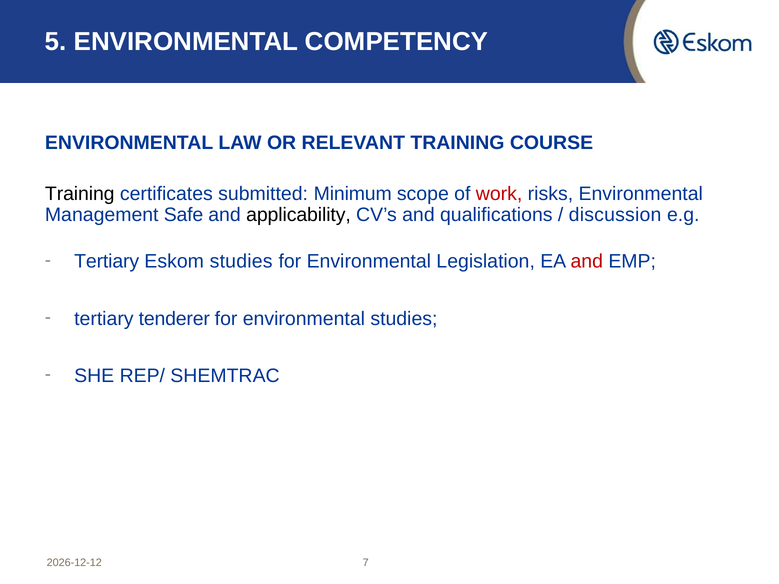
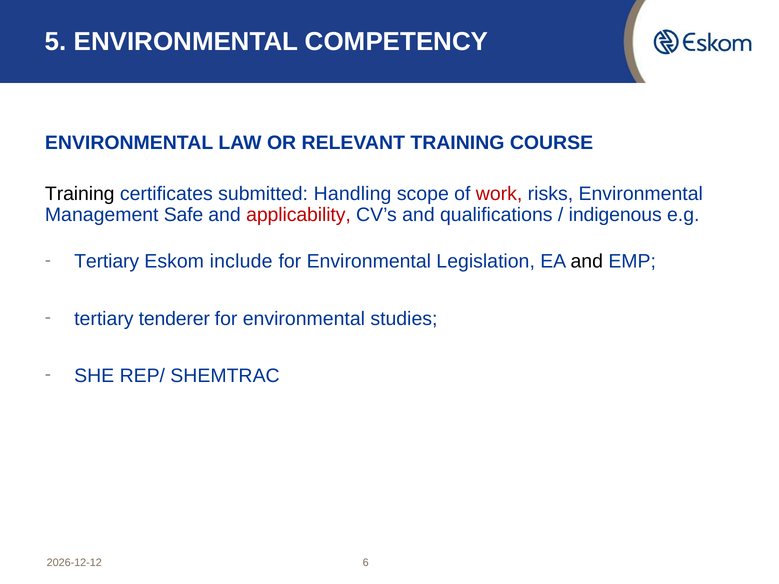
Minimum: Minimum -> Handling
applicability colour: black -> red
discussion: discussion -> indigenous
Eskom studies: studies -> include
and at (587, 262) colour: red -> black
7: 7 -> 6
